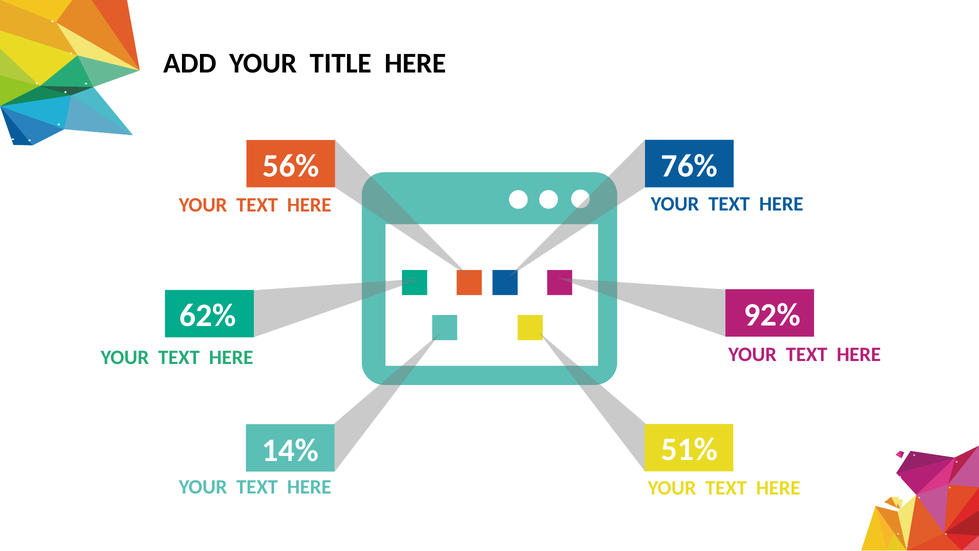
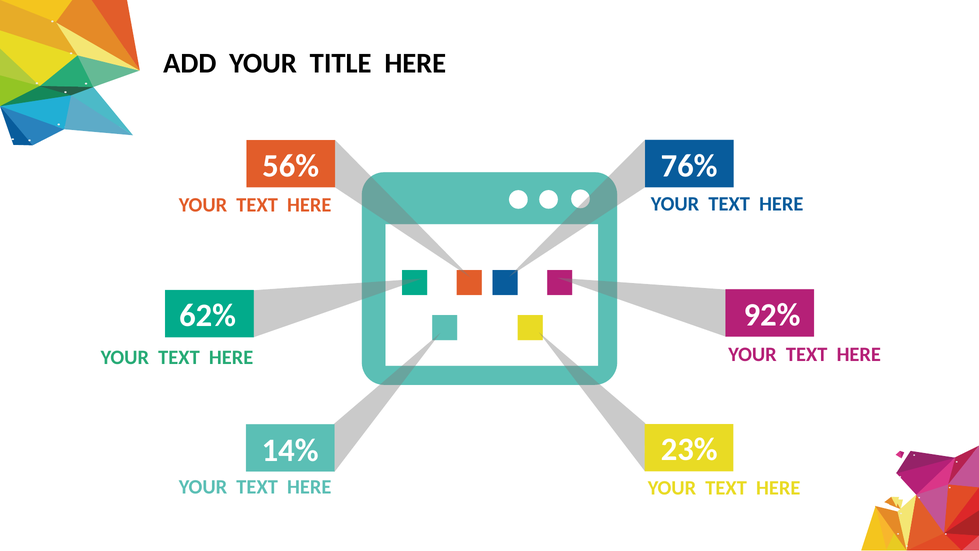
51%: 51% -> 23%
